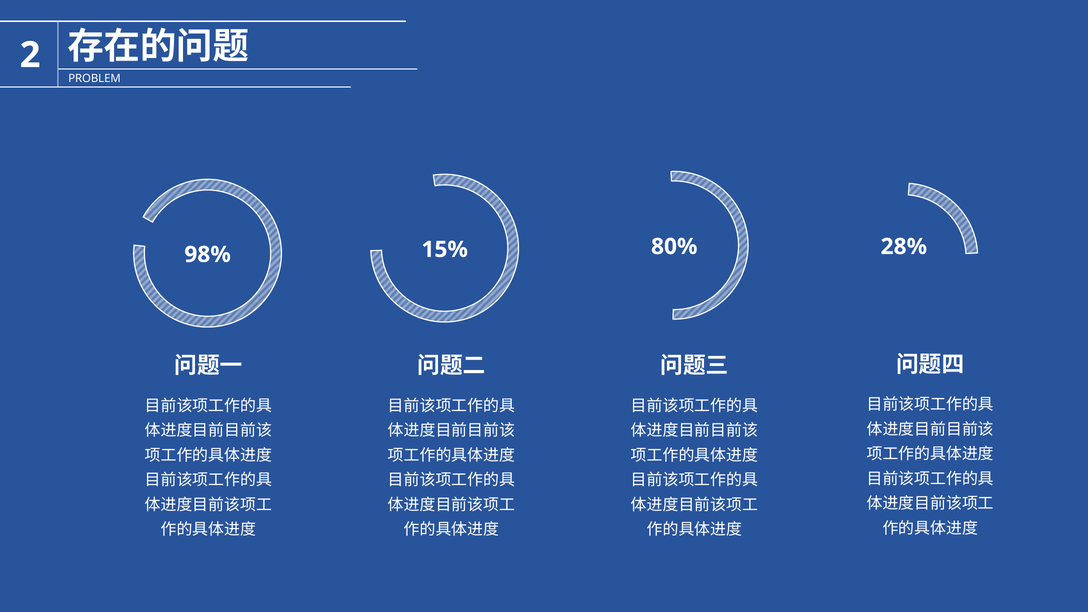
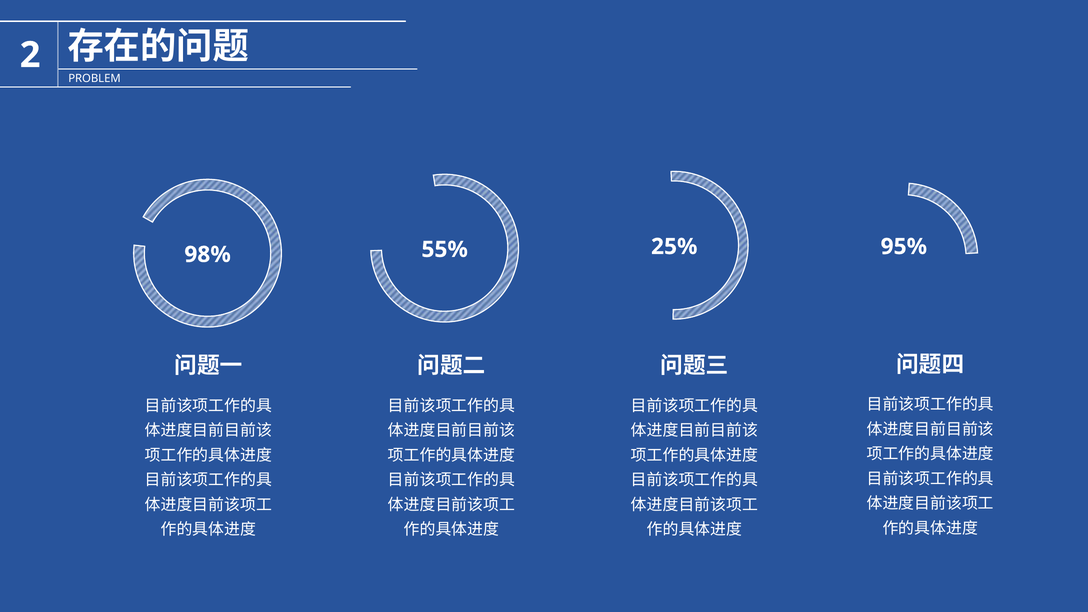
80%: 80% -> 25%
28%: 28% -> 95%
15%: 15% -> 55%
